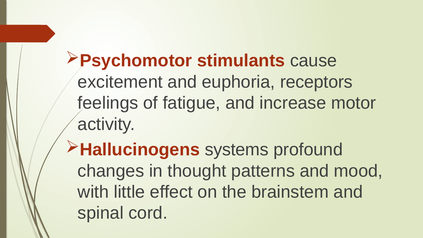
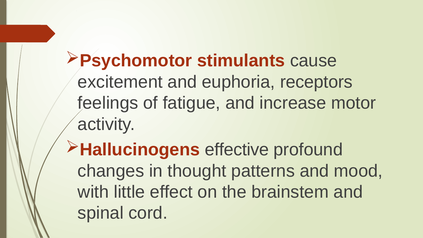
systems: systems -> effective
